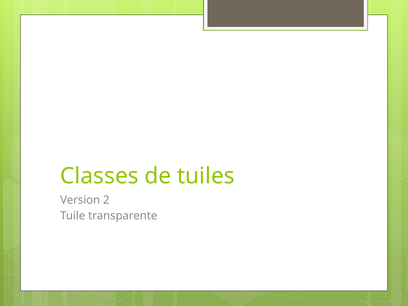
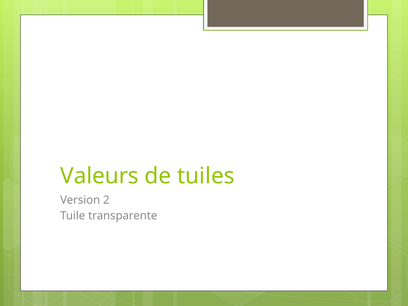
Classes: Classes -> Valeurs
